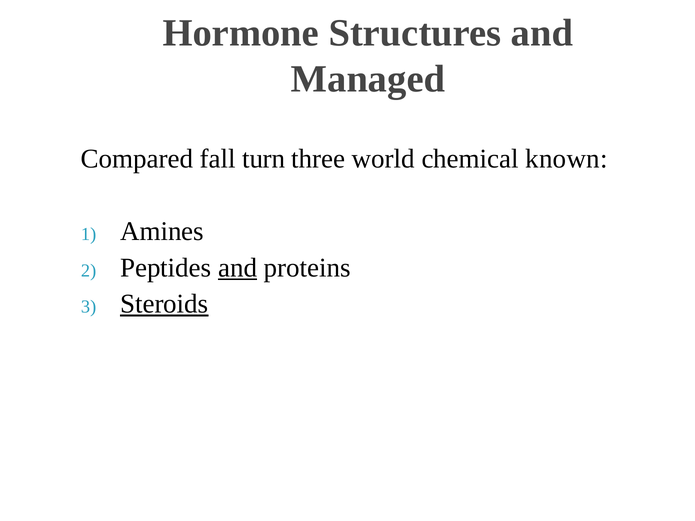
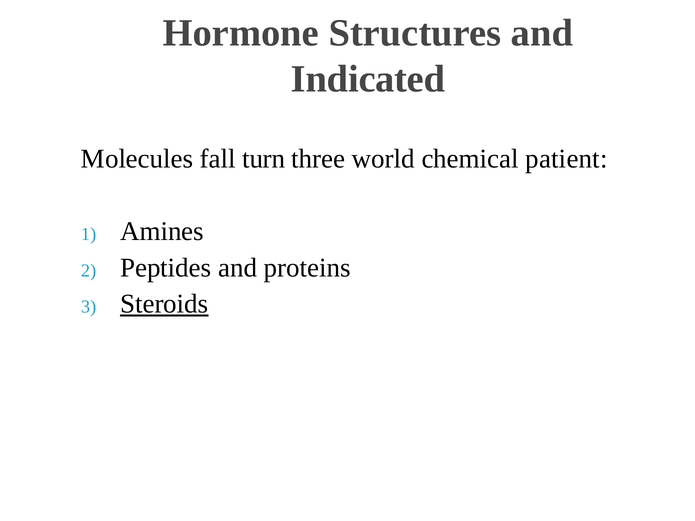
Managed: Managed -> Indicated
Compared: Compared -> Molecules
known: known -> patient
and at (238, 268) underline: present -> none
